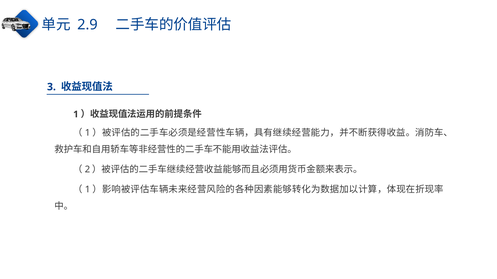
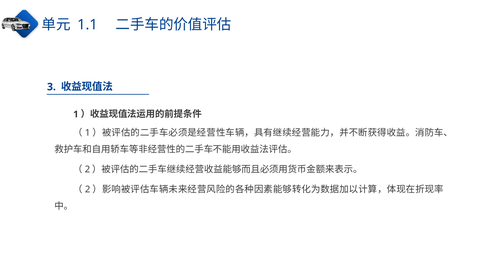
2.9: 2.9 -> 1.1
1 at (88, 190): 1 -> 2
